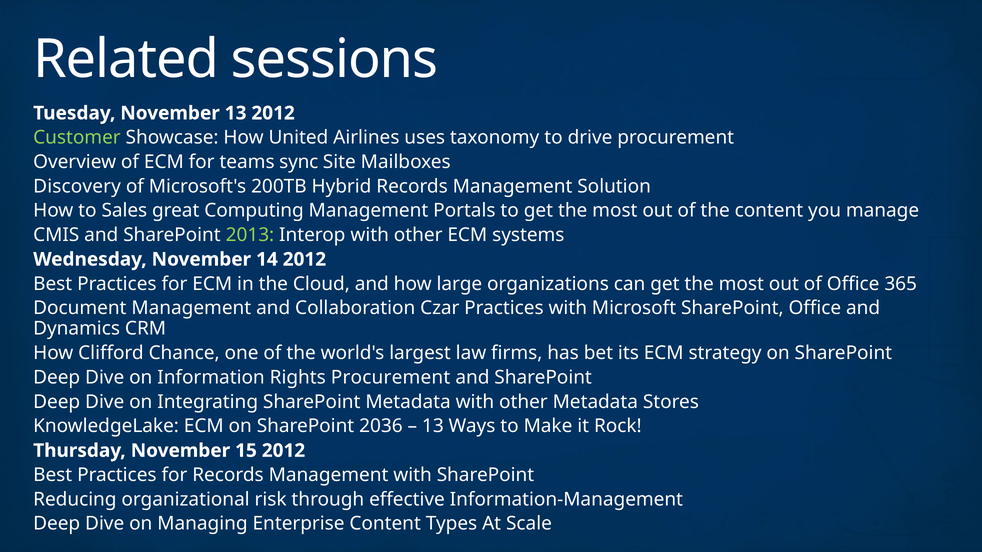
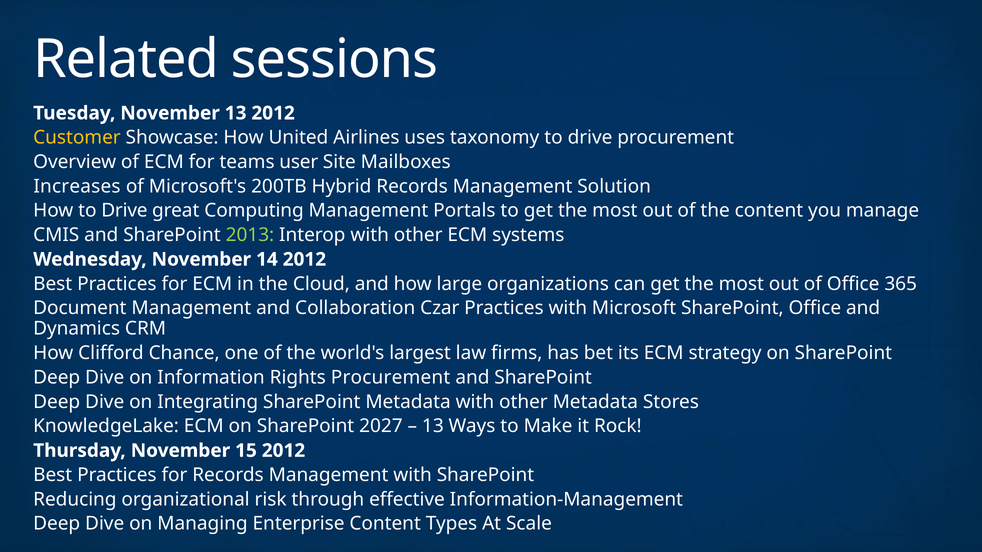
Customer colour: light green -> yellow
sync: sync -> user
Discovery: Discovery -> Increases
How to Sales: Sales -> Drive
2036: 2036 -> 2027
